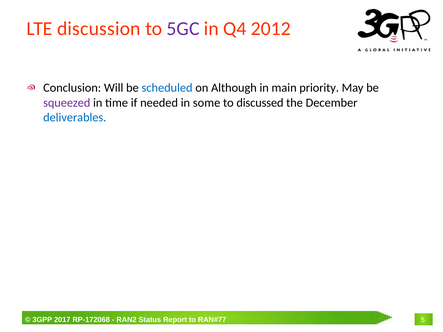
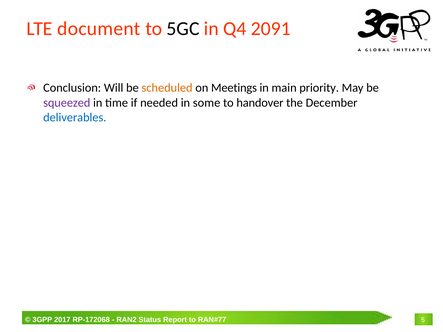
discussion: discussion -> document
5GC colour: purple -> black
2012: 2012 -> 2091
scheduled colour: blue -> orange
Although: Although -> Meetings
discussed: discussed -> handover
